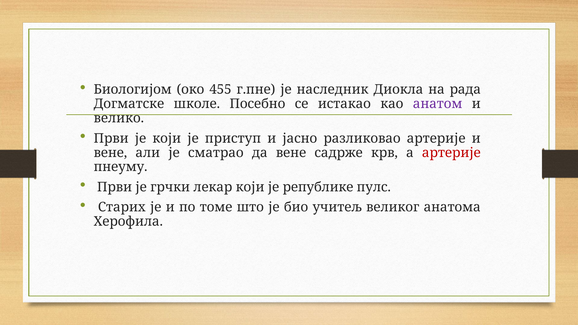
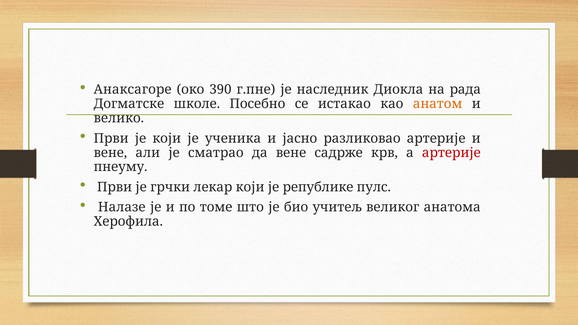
Биологијом: Биологијом -> Анаксагоре
455: 455 -> 390
анатом colour: purple -> orange
приступ: приступ -> ученика
Старих: Старих -> Налазе
